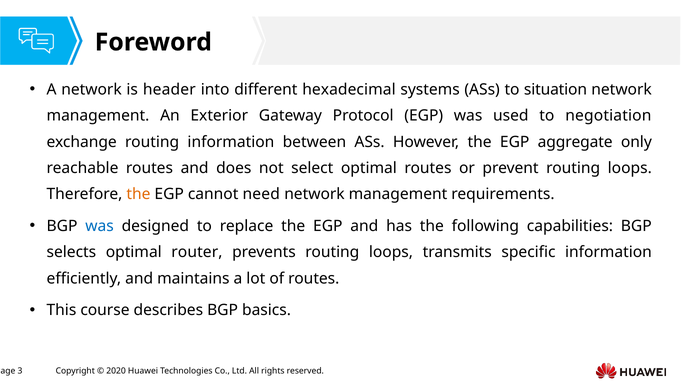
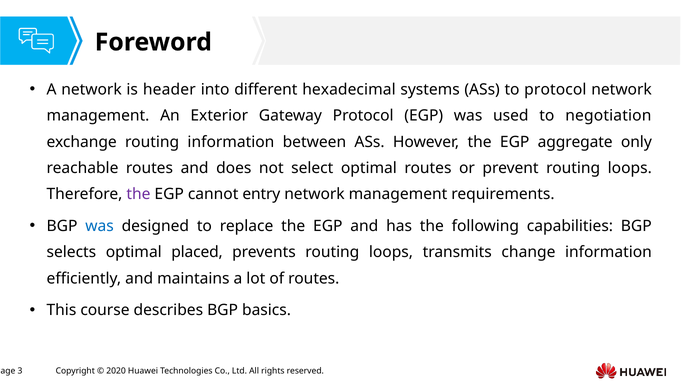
to situation: situation -> protocol
the at (138, 194) colour: orange -> purple
need: need -> entry
router: router -> placed
specific: specific -> change
